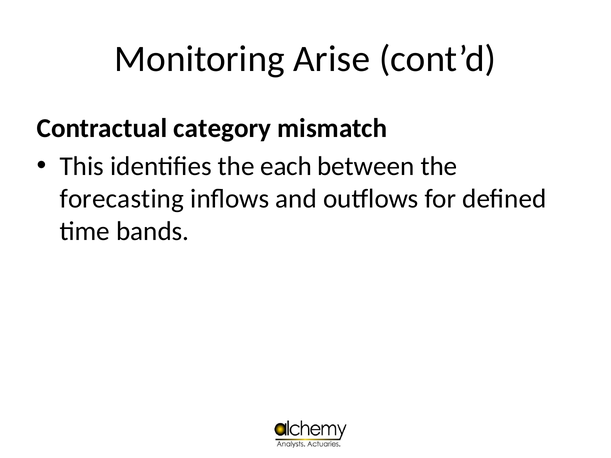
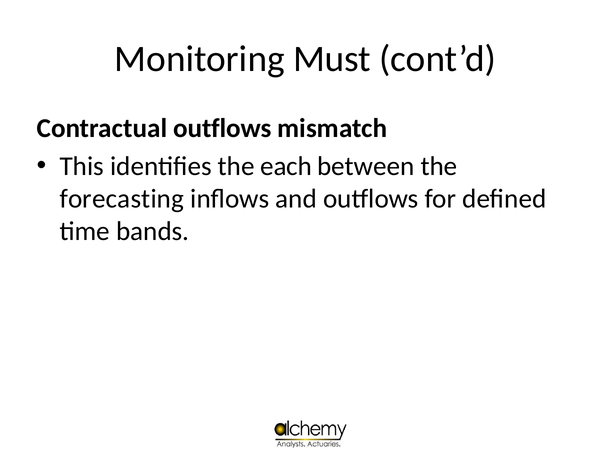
Arise: Arise -> Must
Contractual category: category -> outflows
